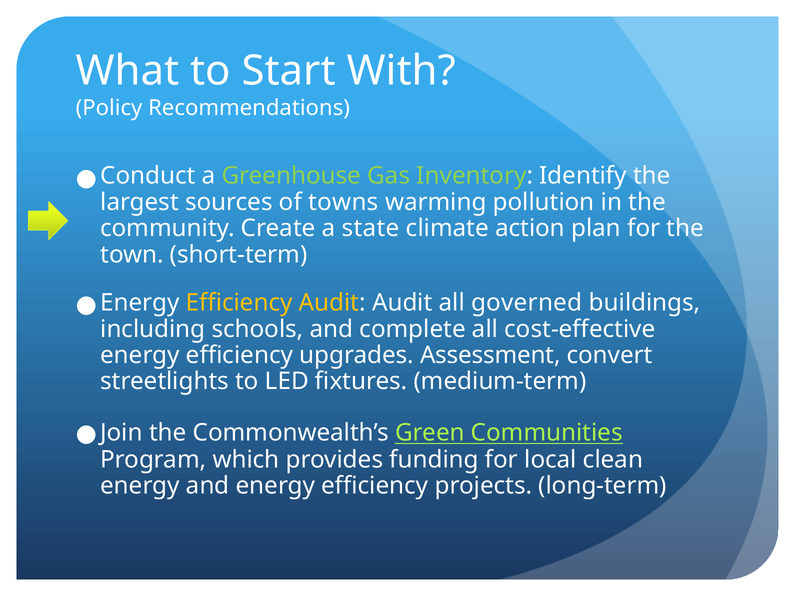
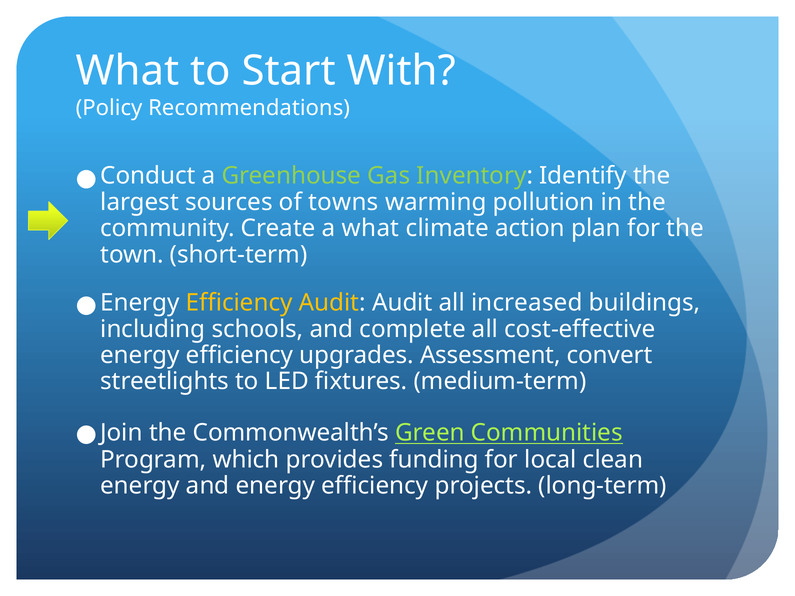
a state: state -> what
governed: governed -> increased
